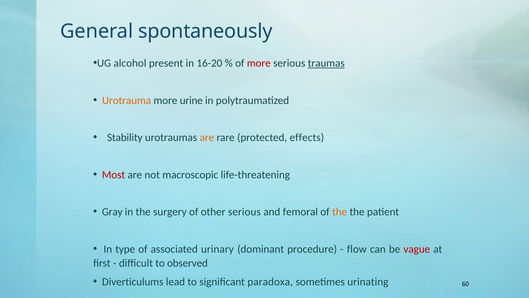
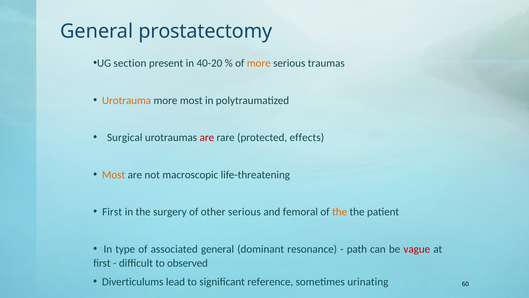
spontaneously: spontaneously -> prostatectomy
alcohol: alcohol -> section
16-20: 16-20 -> 40-20
more at (259, 63) colour: red -> orange
traumas underline: present -> none
more urine: urine -> most
Stability: Stability -> Surgical
are at (207, 137) colour: orange -> red
Most at (114, 175) colour: red -> orange
Gray at (112, 212): Gray -> First
associated urinary: urinary -> general
procedure: procedure -> resonance
flow: flow -> path
paradoxa: paradoxa -> reference
